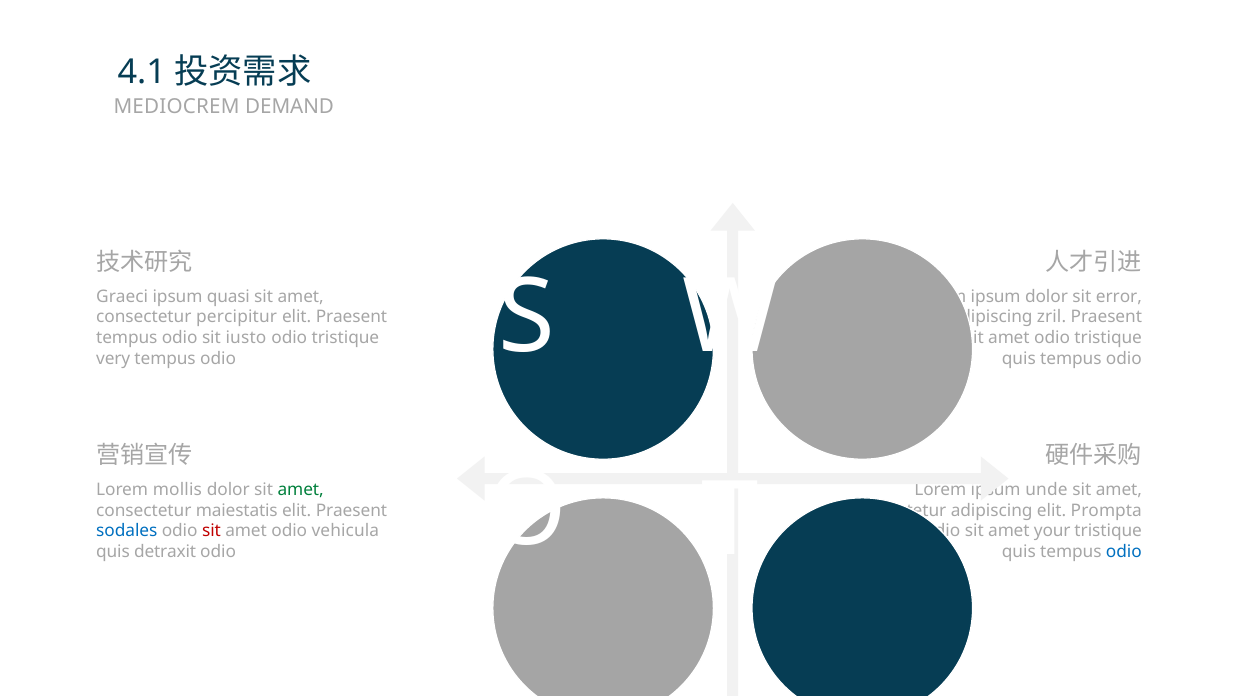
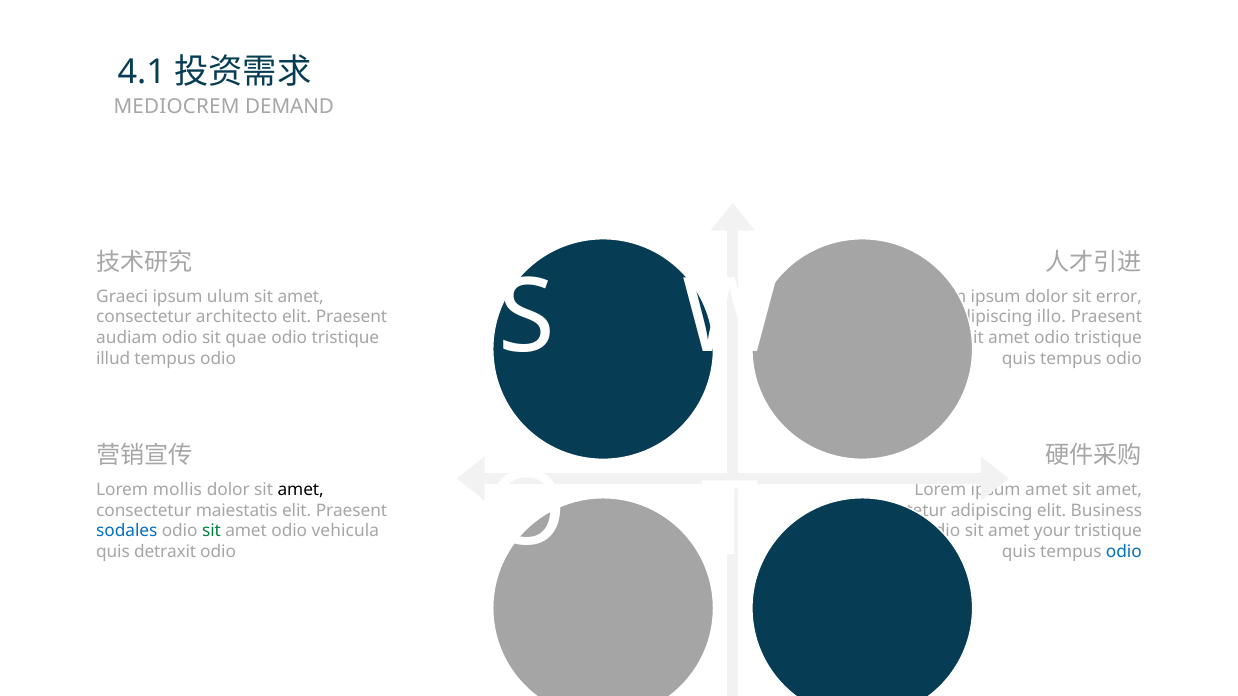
quasi: quasi -> ulum
percipitur: percipitur -> architecto
zril: zril -> illo
tempus at (127, 338): tempus -> audiam
iusto: iusto -> quae
very: very -> illud
amet at (301, 490) colour: green -> black
unde at (1046, 490): unde -> amet
Prompta: Prompta -> Business
sit at (212, 531) colour: red -> green
